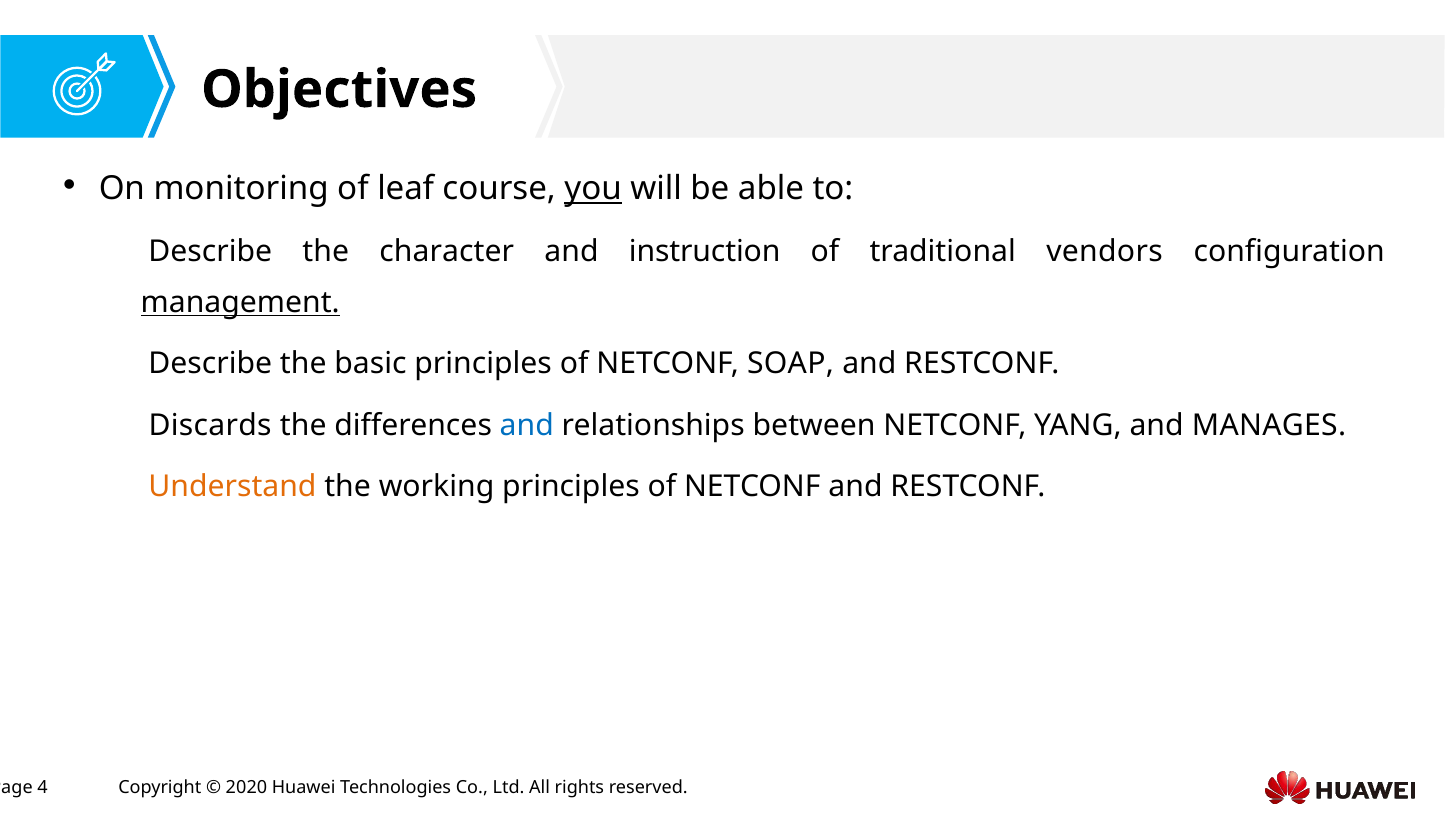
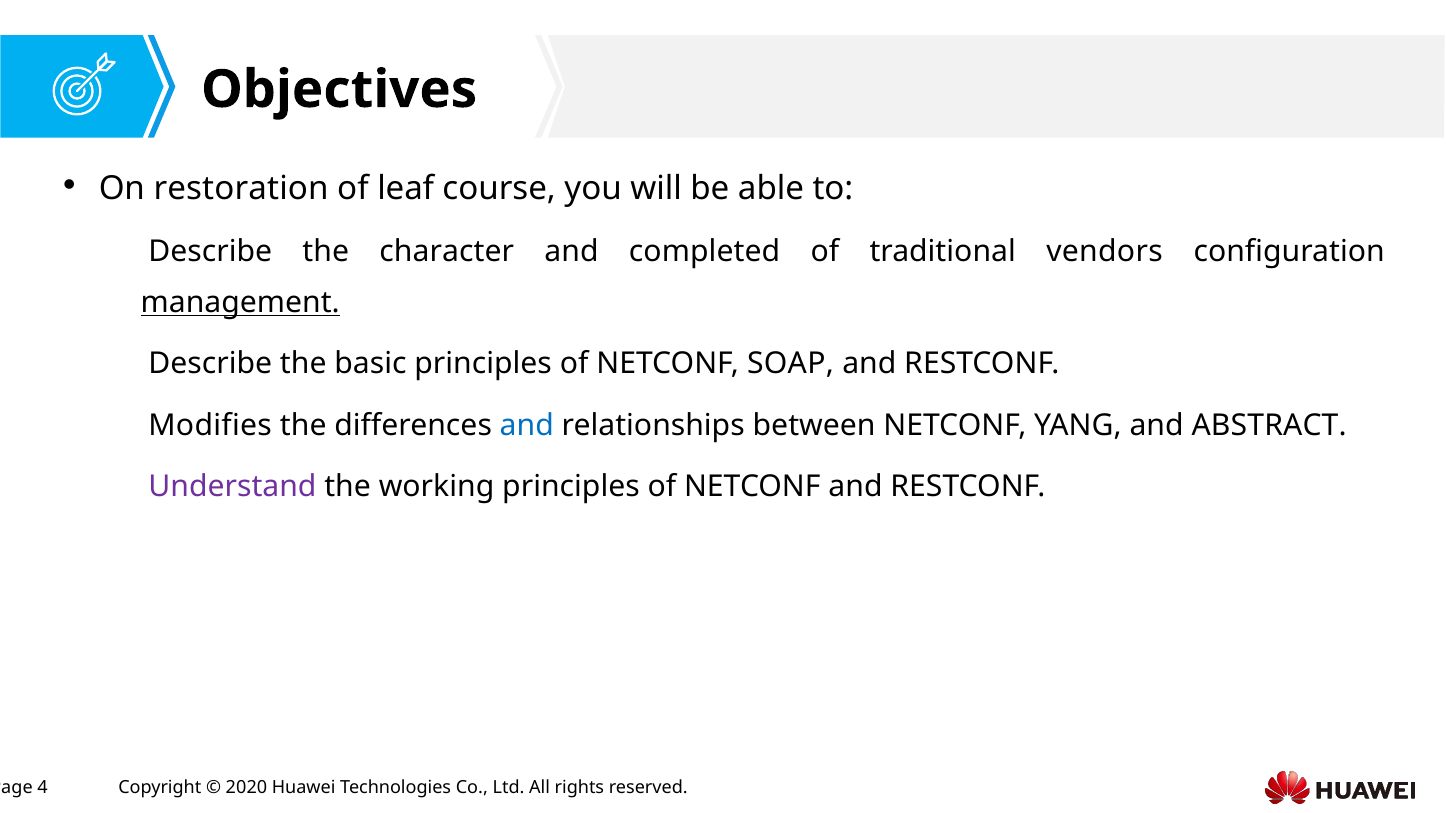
monitoring: monitoring -> restoration
you underline: present -> none
instruction: instruction -> completed
Discards: Discards -> Modifies
MANAGES: MANAGES -> ABSTRACT
Understand colour: orange -> purple
